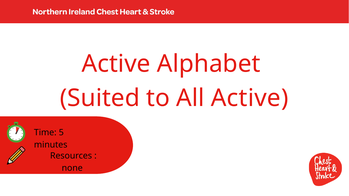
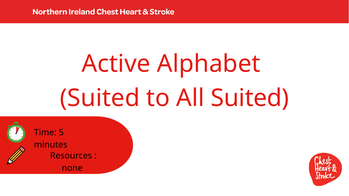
All Active: Active -> Suited
